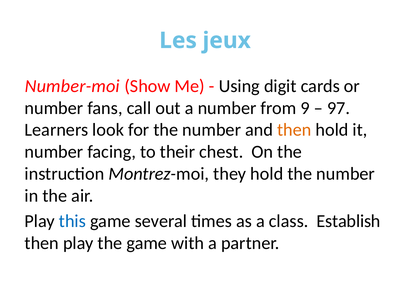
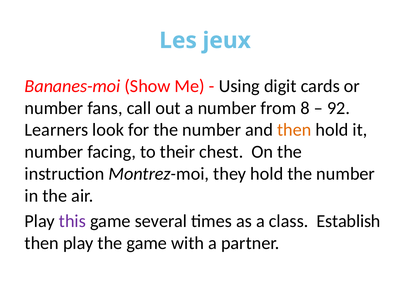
Number-moi: Number-moi -> Bananes-moi
9: 9 -> 8
97: 97 -> 92
this colour: blue -> purple
